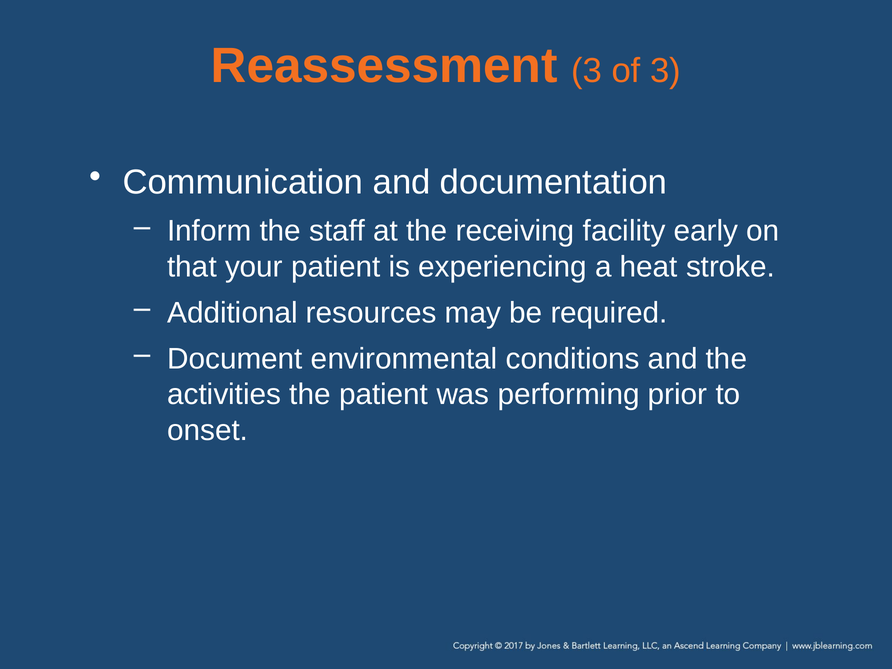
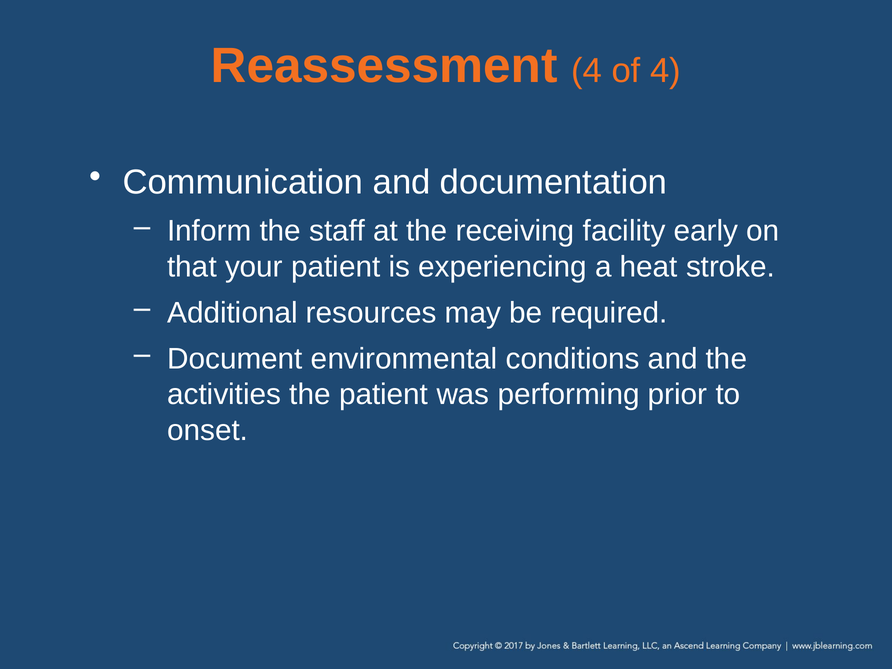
Reassessment 3: 3 -> 4
of 3: 3 -> 4
